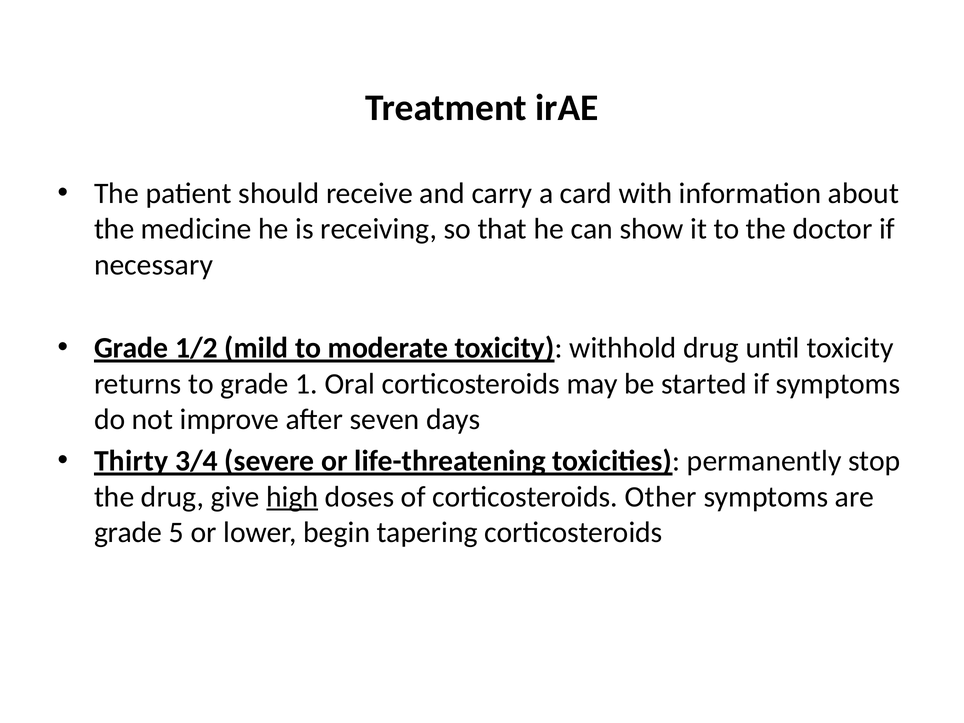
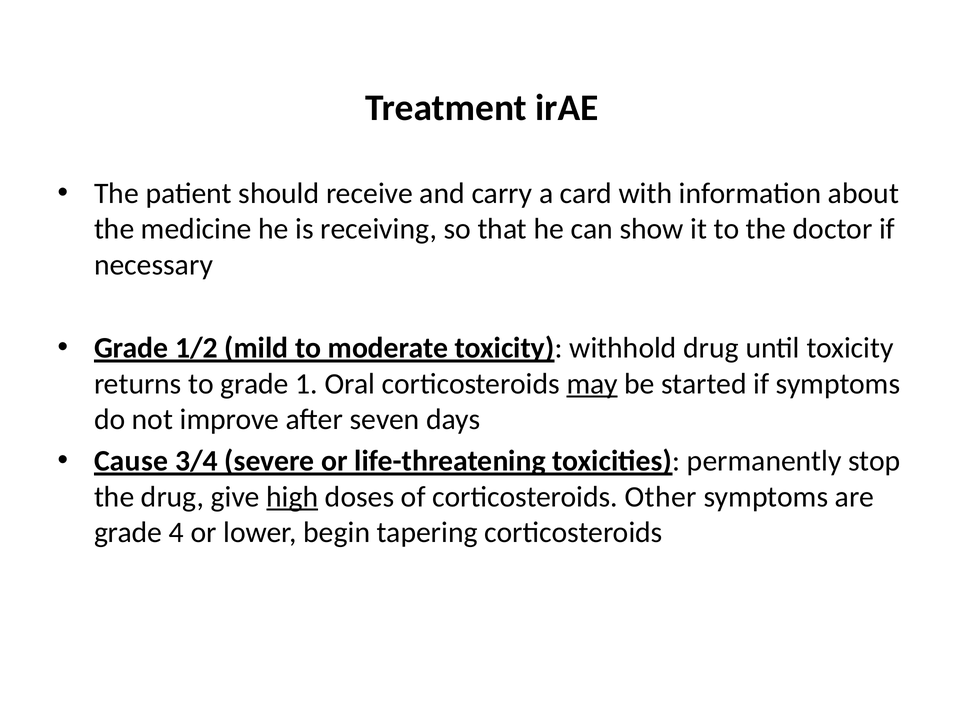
may underline: none -> present
Thirty: Thirty -> Cause
5: 5 -> 4
